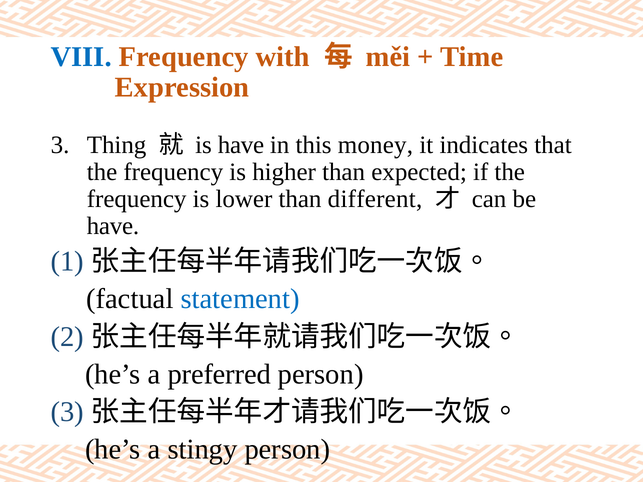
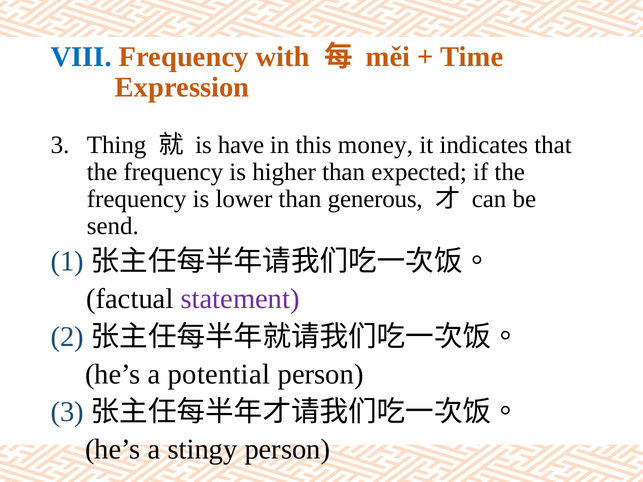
different: different -> generous
have at (113, 226): have -> send
statement colour: blue -> purple
preferred: preferred -> potential
